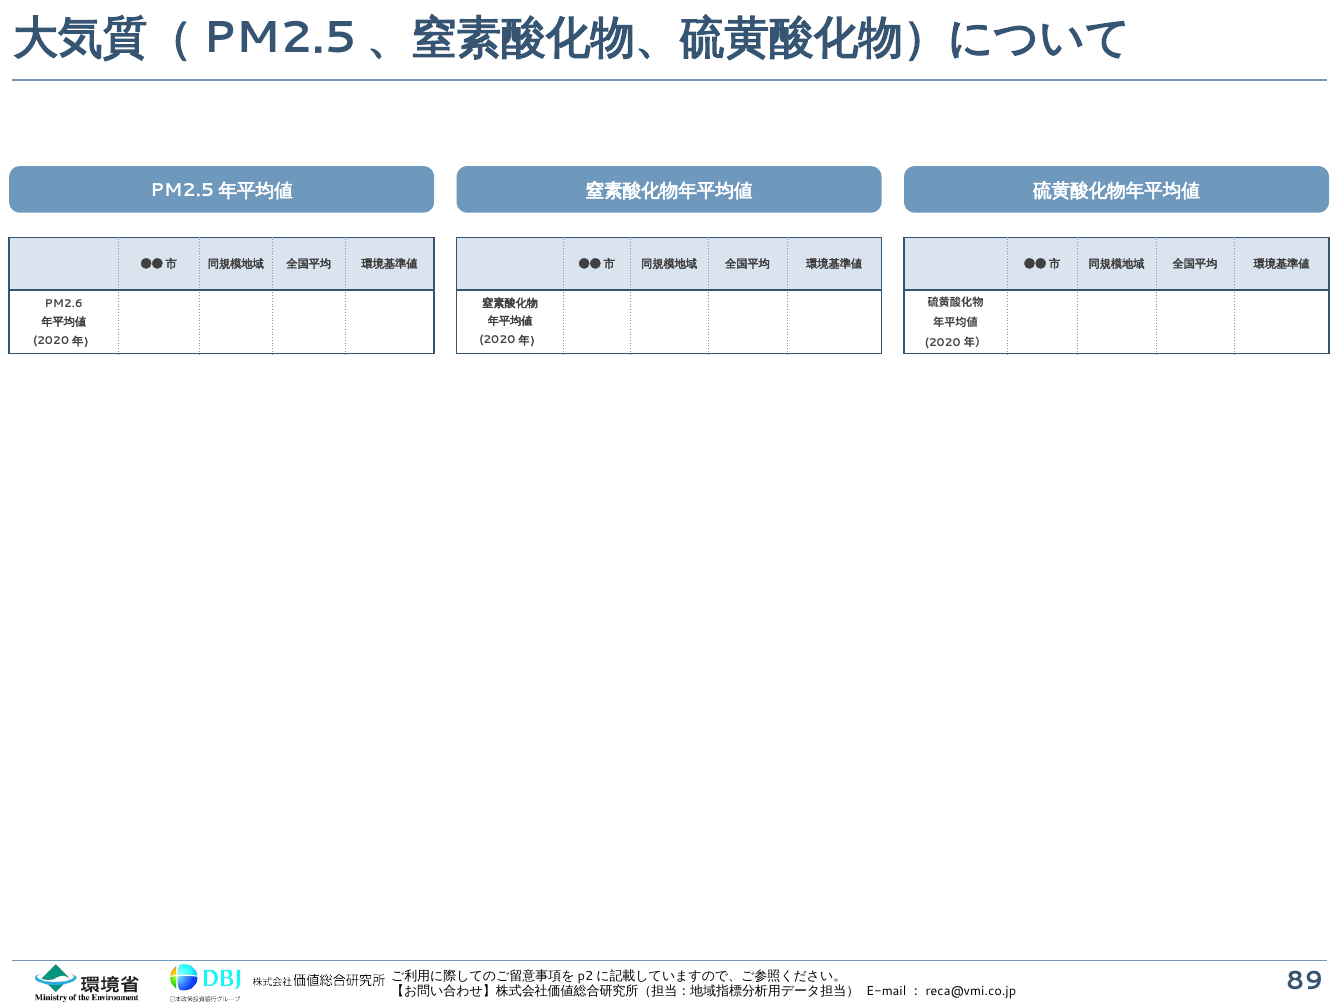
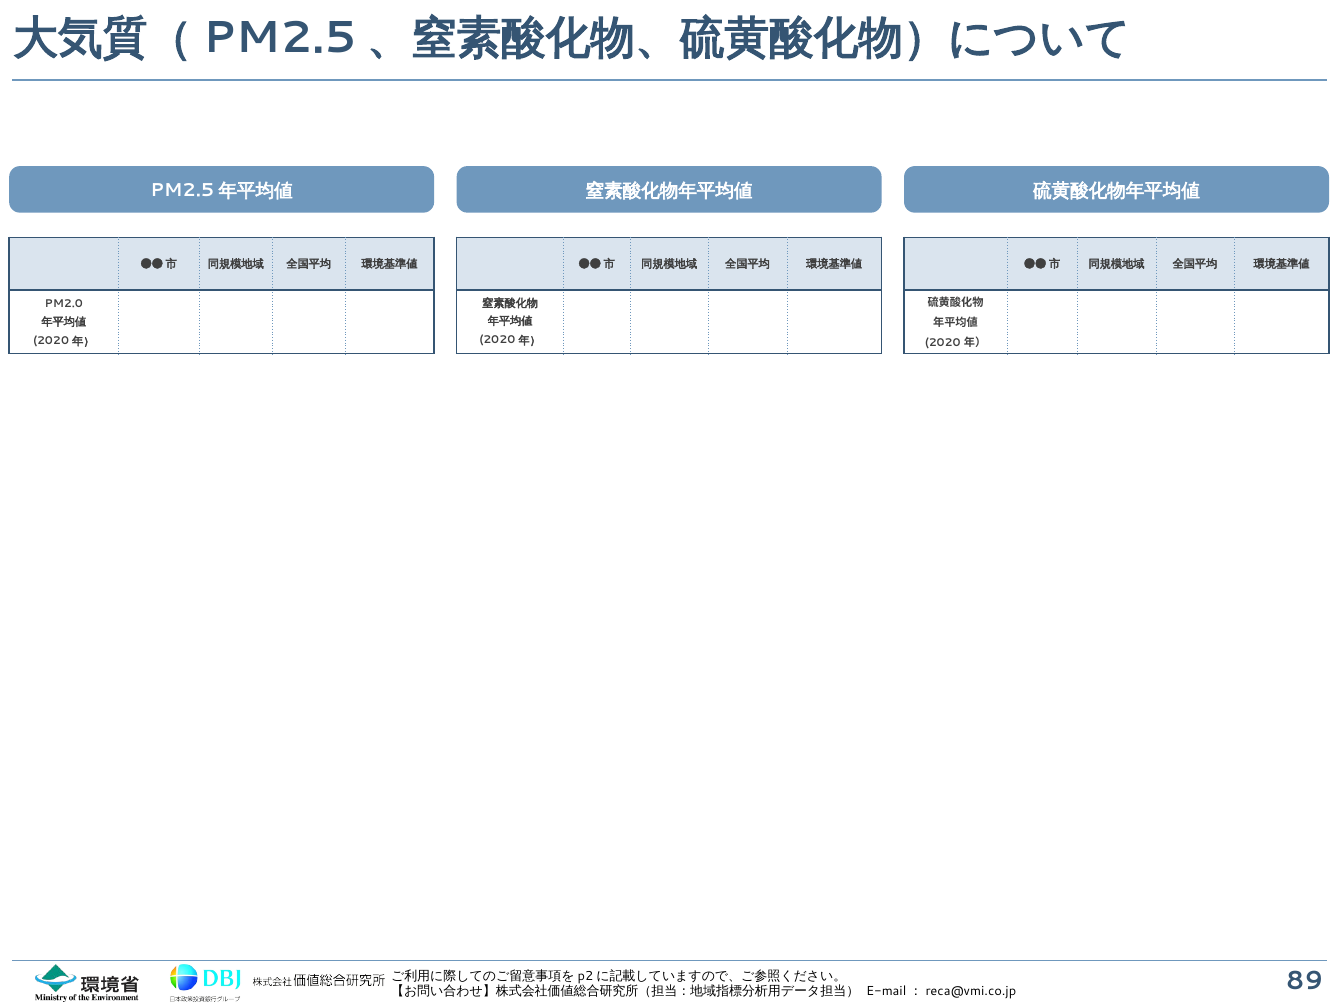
PM2.6: PM2.6 -> PM2.0
